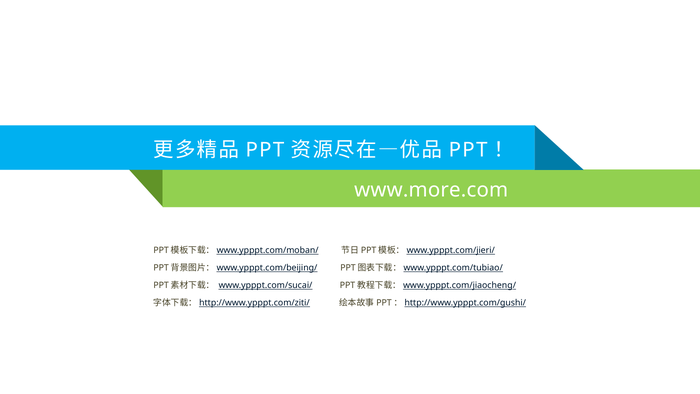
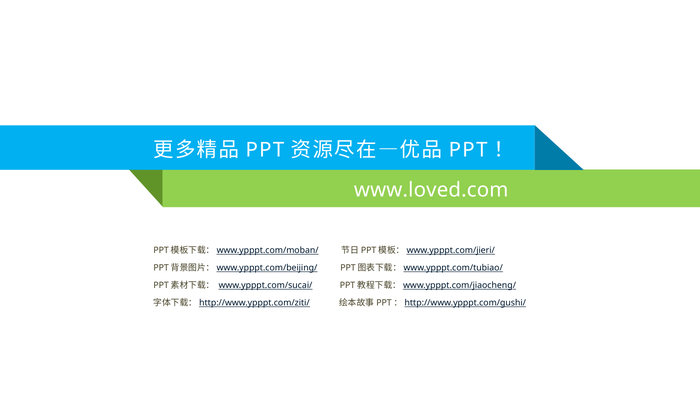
www.more.com: www.more.com -> www.loved.com
